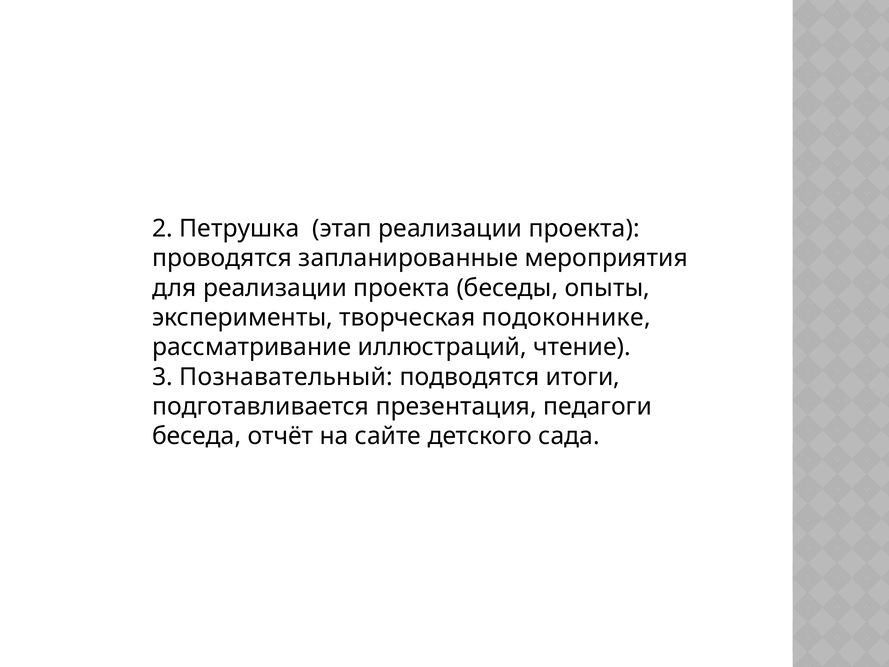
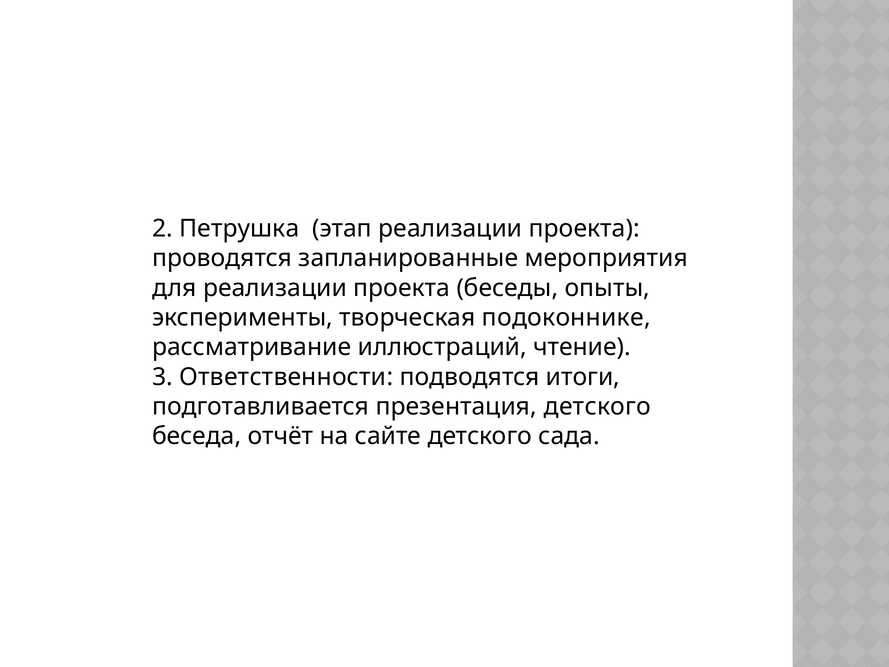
Познавательный: Познавательный -> Ответственности
презентация педагоги: педагоги -> детского
